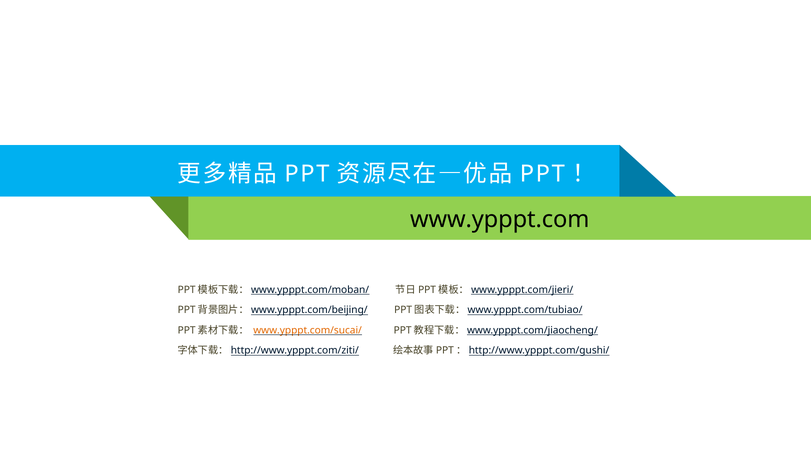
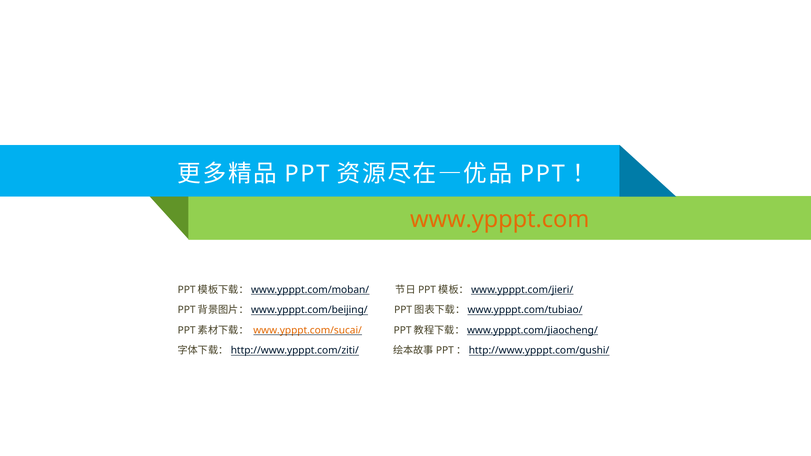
www.ypppt.com colour: black -> orange
